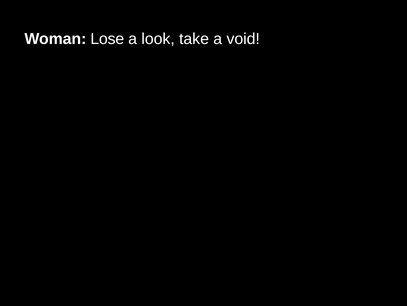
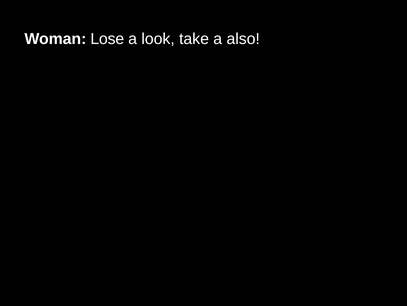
void: void -> also
